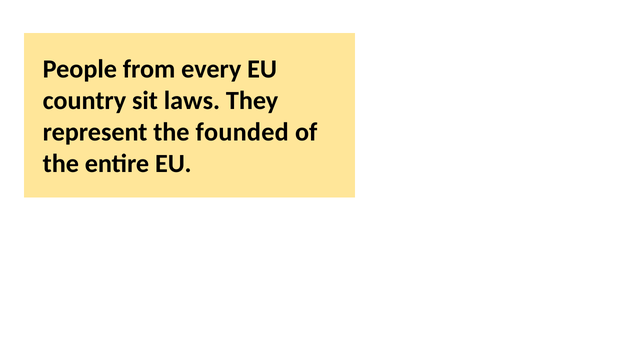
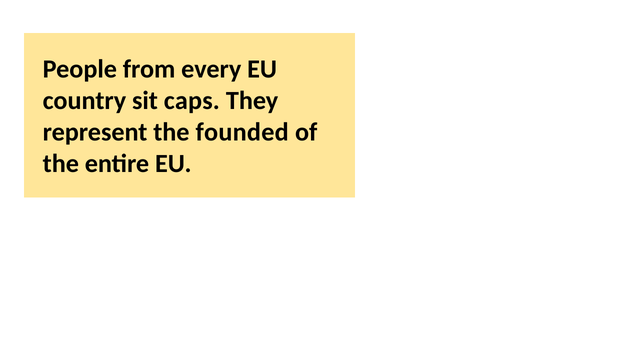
laws: laws -> caps
